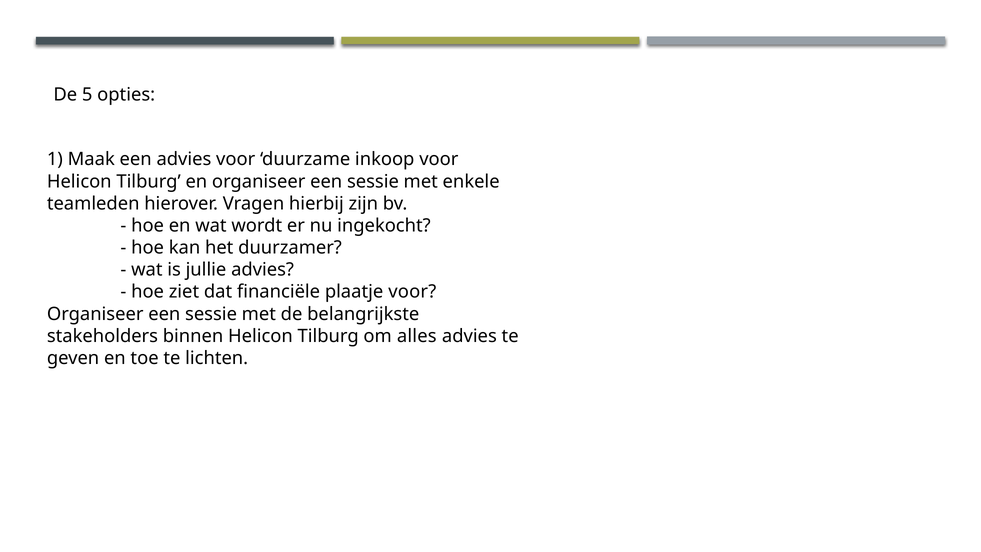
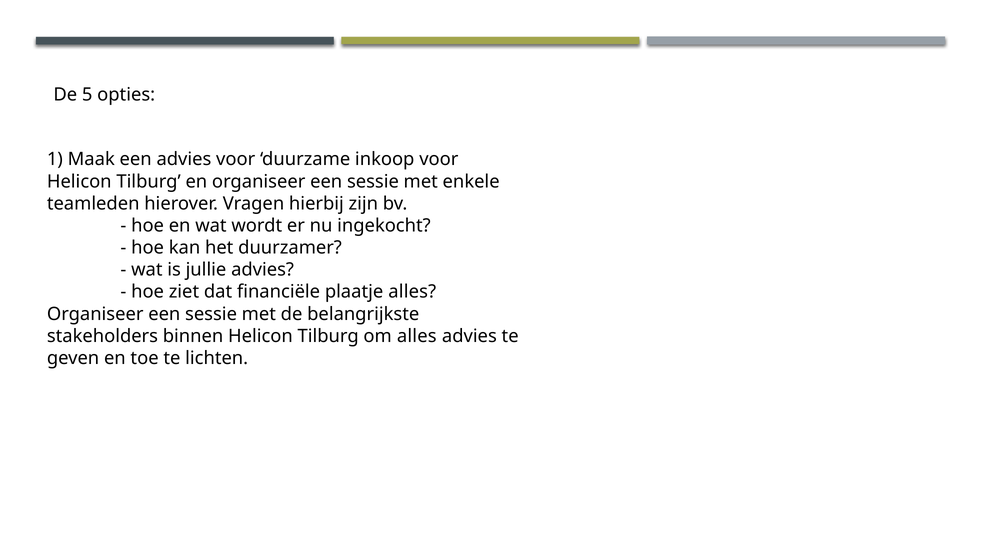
plaatje voor: voor -> alles
